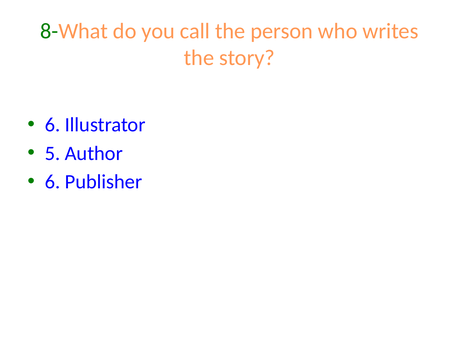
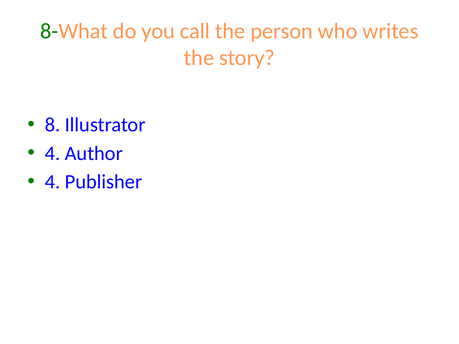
6 at (52, 125): 6 -> 8
5 at (52, 153): 5 -> 4
6 at (52, 182): 6 -> 4
